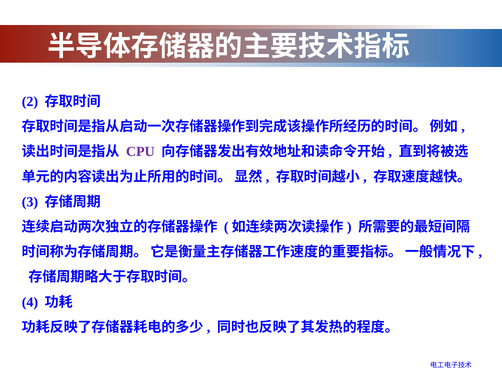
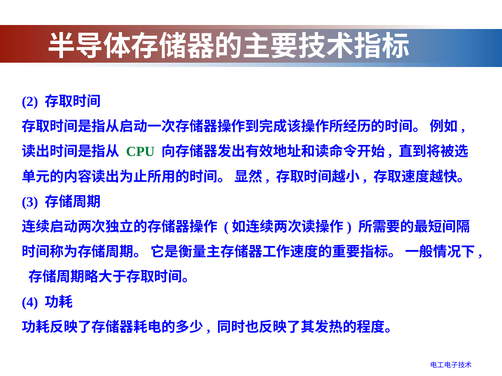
CPU colour: purple -> green
